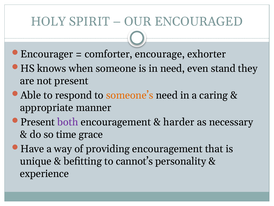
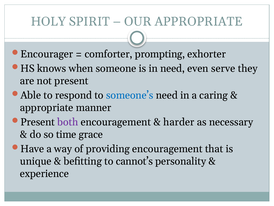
OUR ENCOURAGED: ENCOURAGED -> APPROPRIATE
encourage: encourage -> prompting
stand: stand -> serve
someone’s colour: orange -> blue
